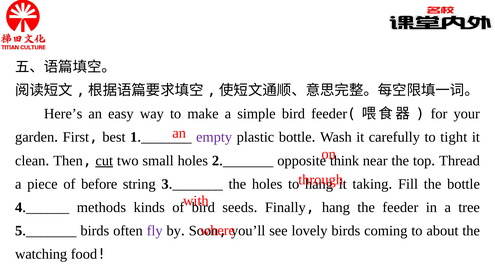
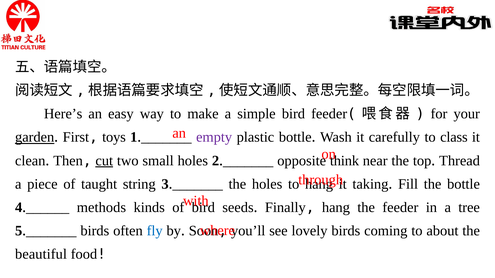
garden underline: none -> present
best: best -> toys
tight: tight -> class
before: before -> taught
fly colour: purple -> blue
watching: watching -> beautiful
